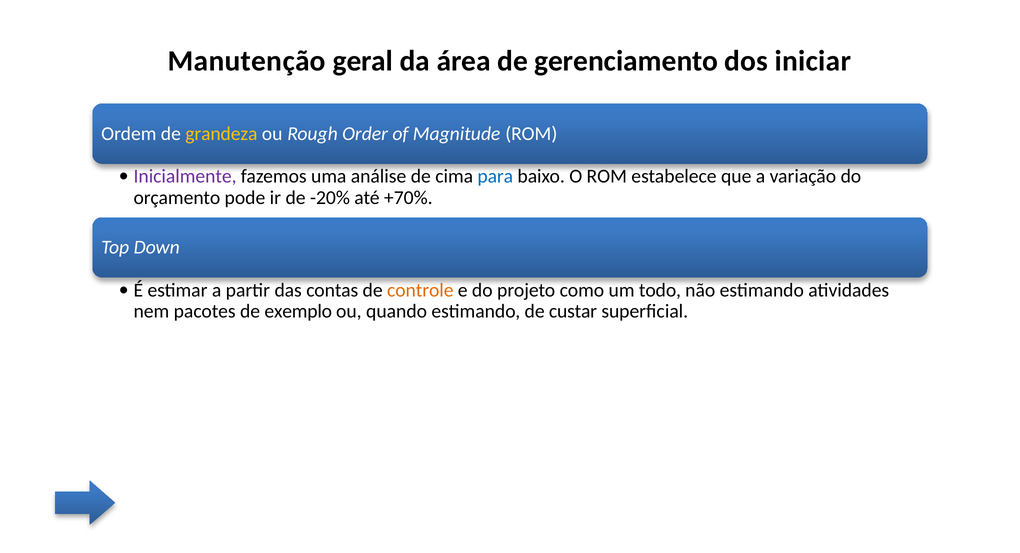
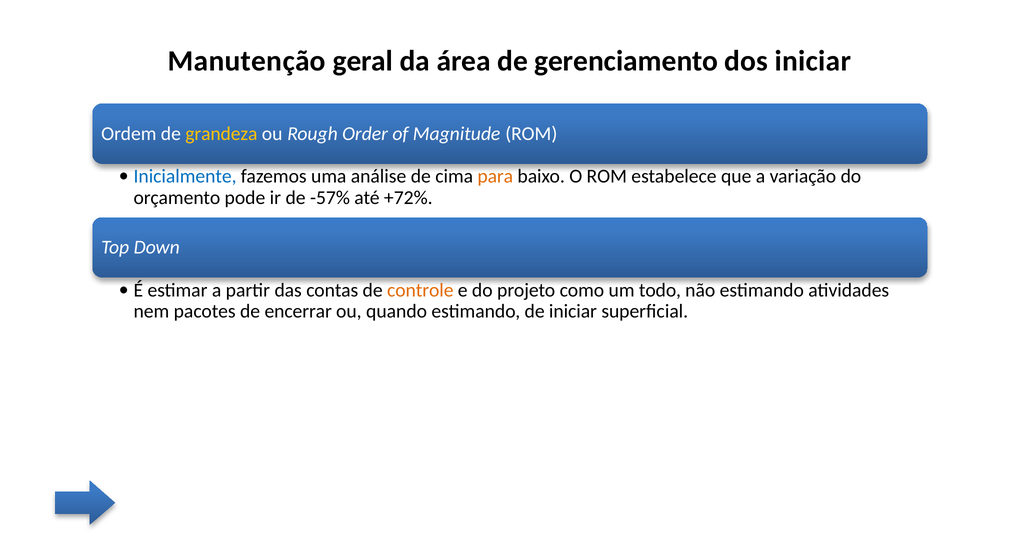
Inicialmente colour: purple -> blue
para colour: blue -> orange
-20%: -20% -> -57%
+70%: +70% -> +72%
exemplo: exemplo -> encerrar
de custar: custar -> iniciar
